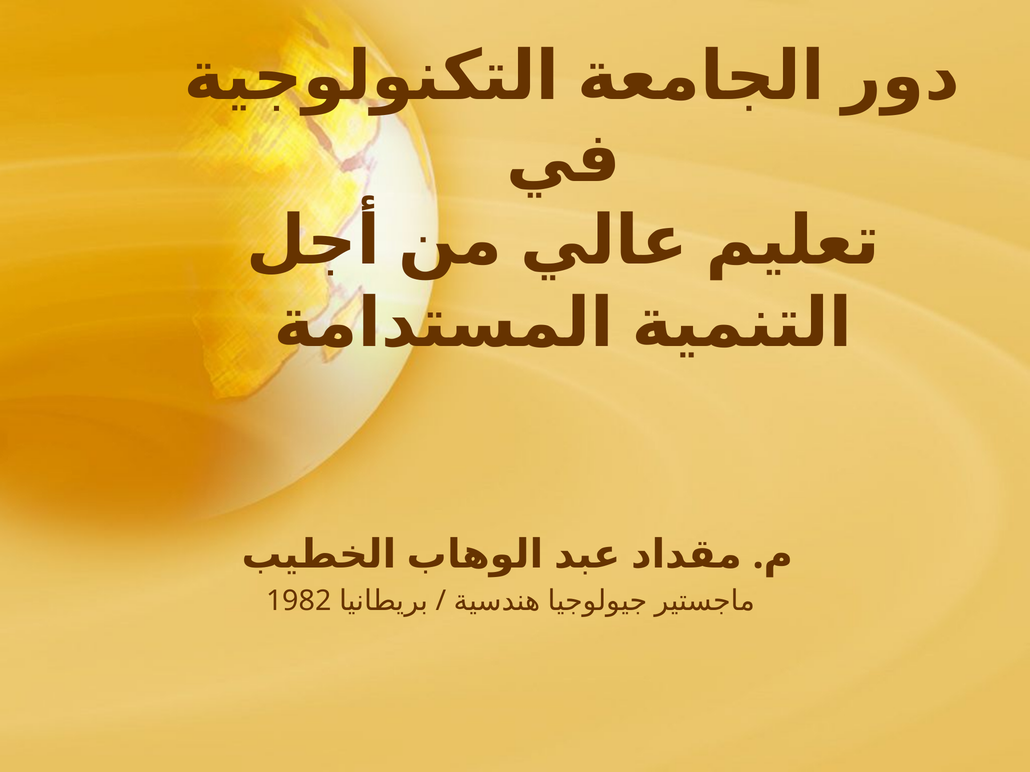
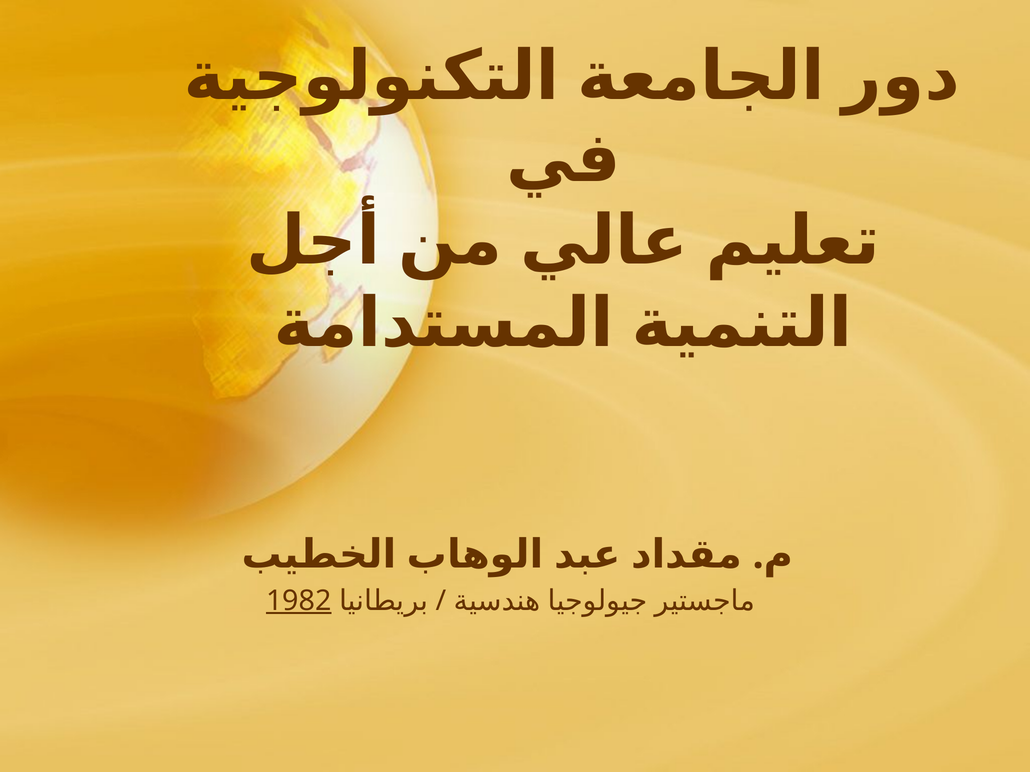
1982 underline: none -> present
